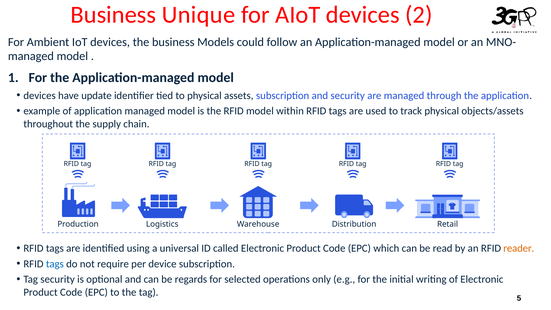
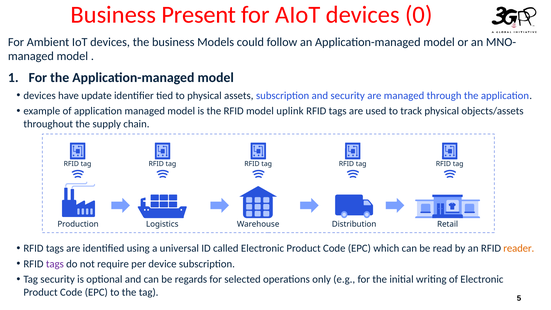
Unique: Unique -> Present
2: 2 -> 0
within: within -> uplink
tags at (55, 264) colour: blue -> purple
